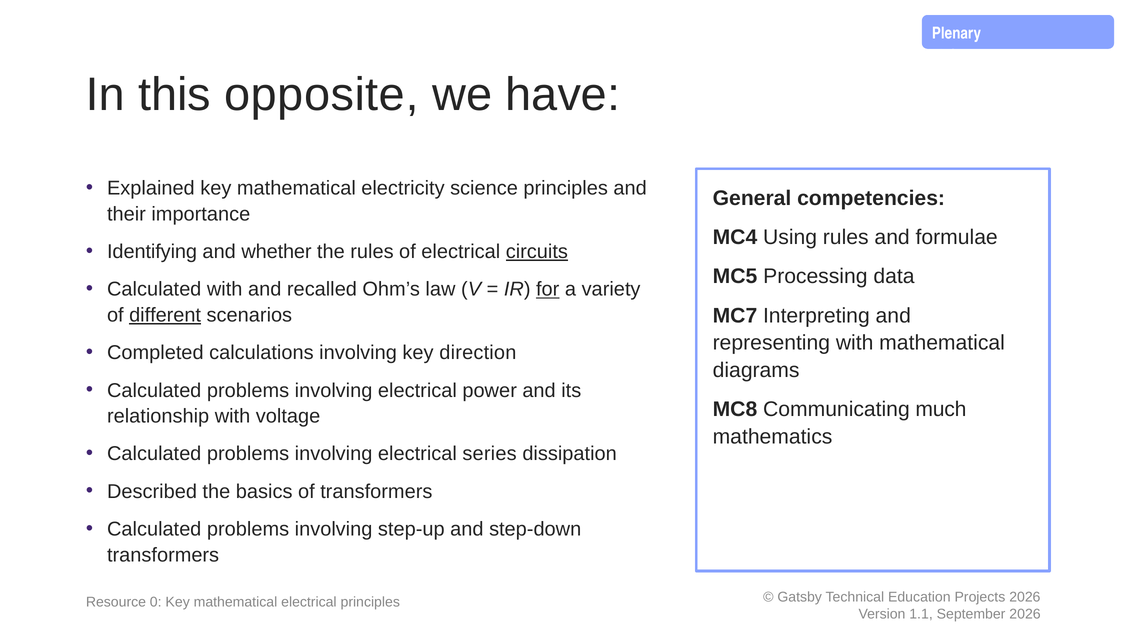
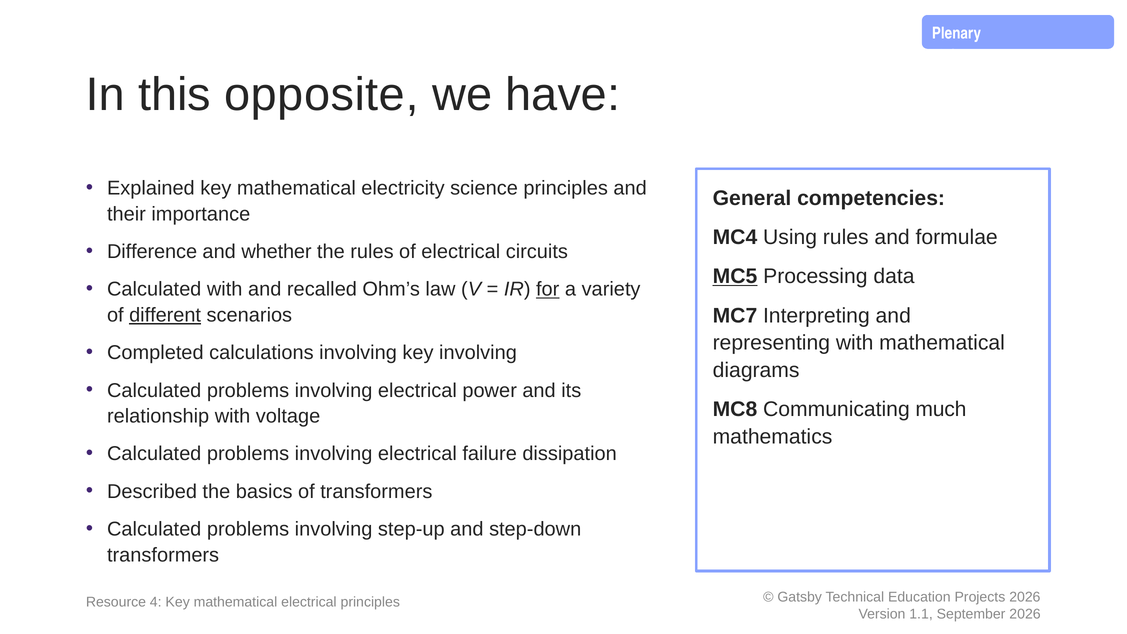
Identifying: Identifying -> Difference
circuits underline: present -> none
MC5 underline: none -> present
key direction: direction -> involving
series: series -> failure
0: 0 -> 4
